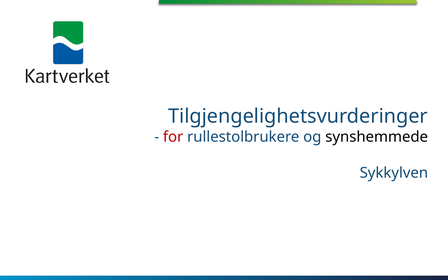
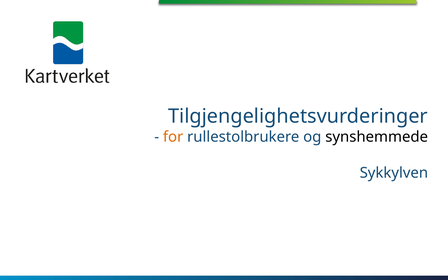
for colour: red -> orange
